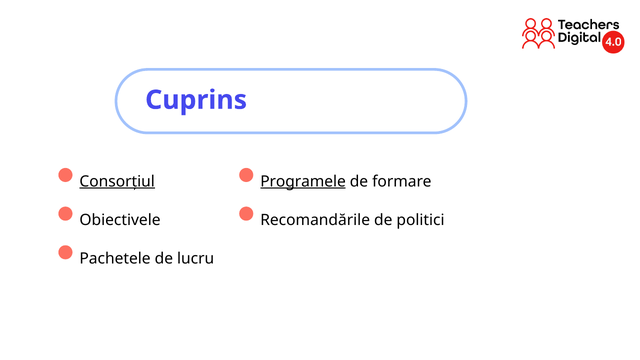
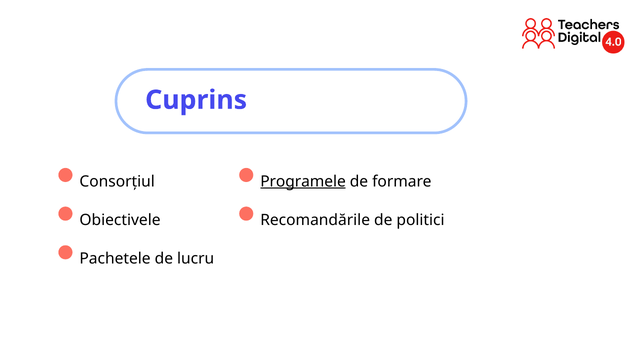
Consorțiul underline: present -> none
